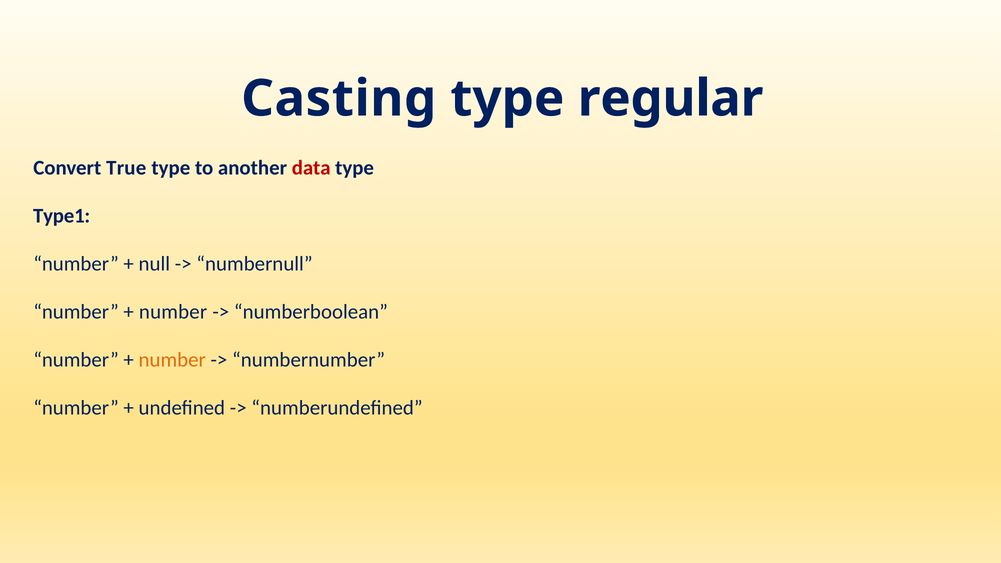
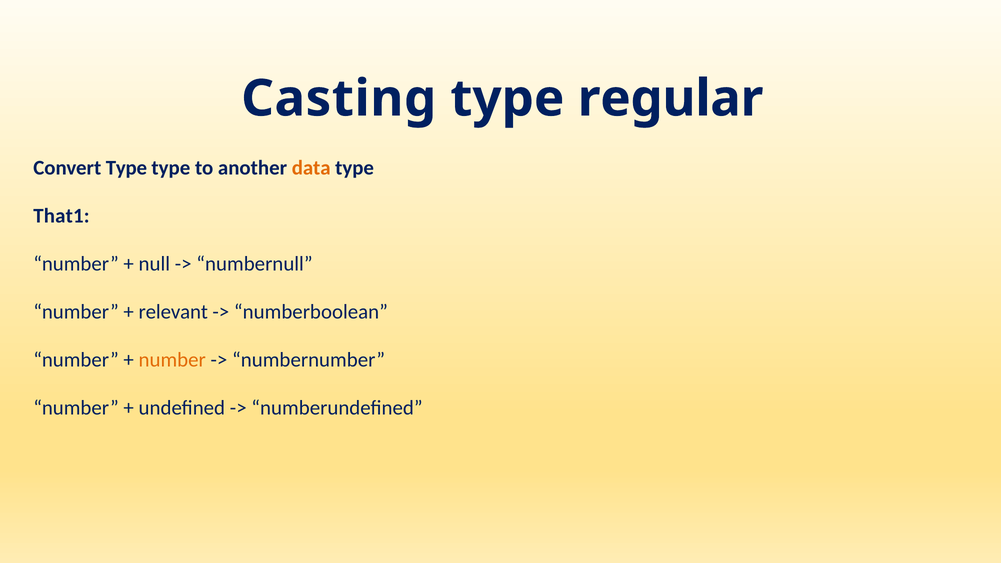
Convert True: True -> Type
data colour: red -> orange
Type1: Type1 -> That1
number at (173, 312): number -> relevant
